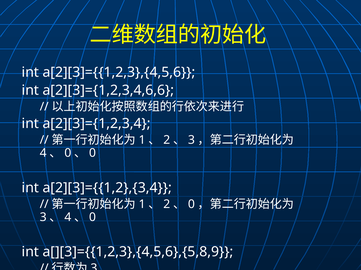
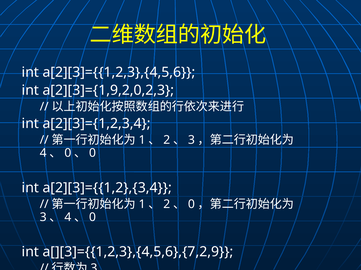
a[2][3]={1,2,3,4,6,6: a[2][3]={1,2,3,4,6,6 -> a[2][3]={1,9,2,0,2,3
a[][3]={{1,2,3},{4,5,6},{5,8,9: a[][3]={{1,2,3},{4,5,6},{5,8,9 -> a[][3]={{1,2,3},{4,5,6},{7,2,9
